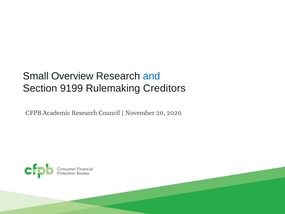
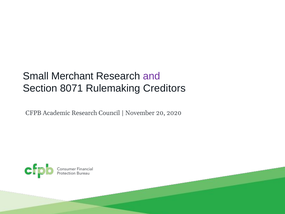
Overview: Overview -> Merchant
and colour: blue -> purple
9199: 9199 -> 8071
